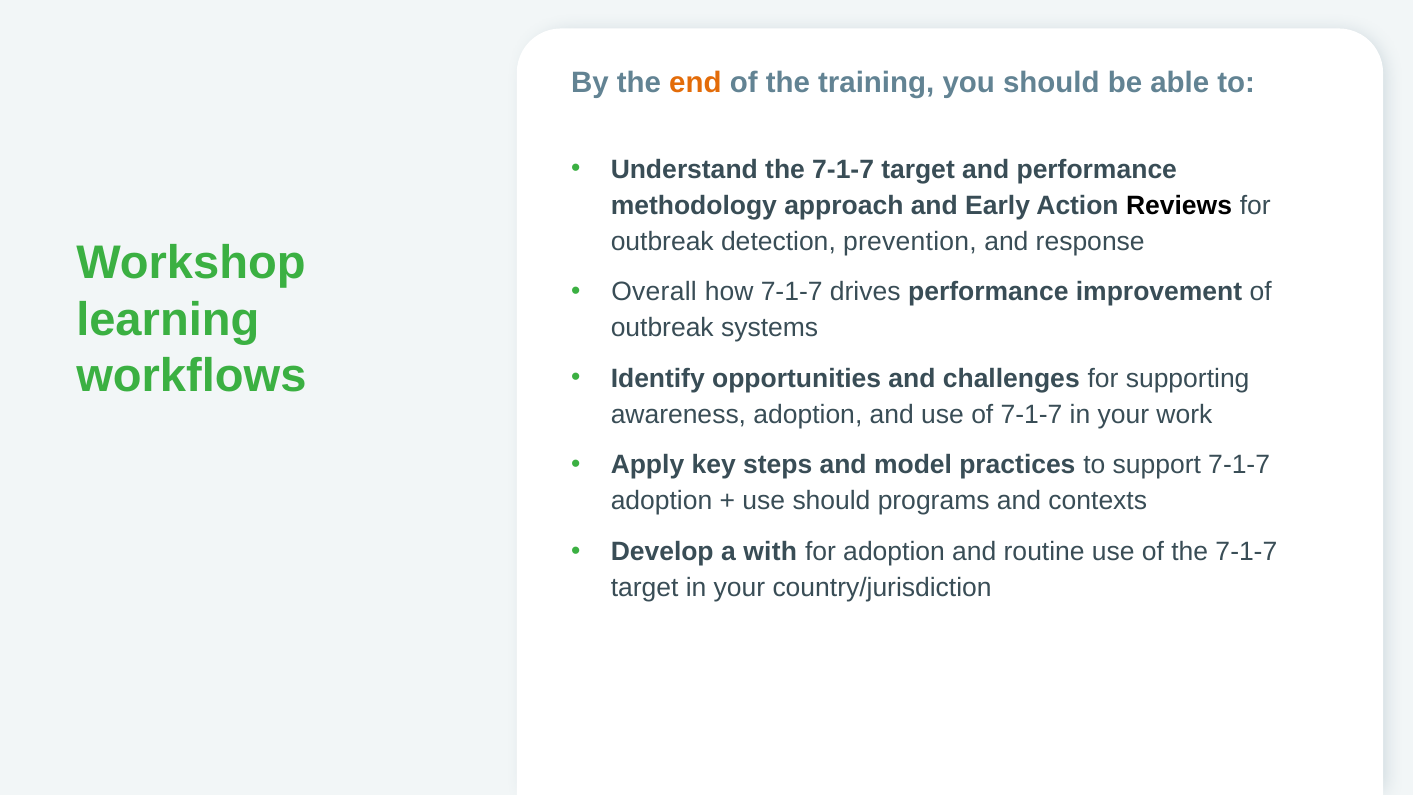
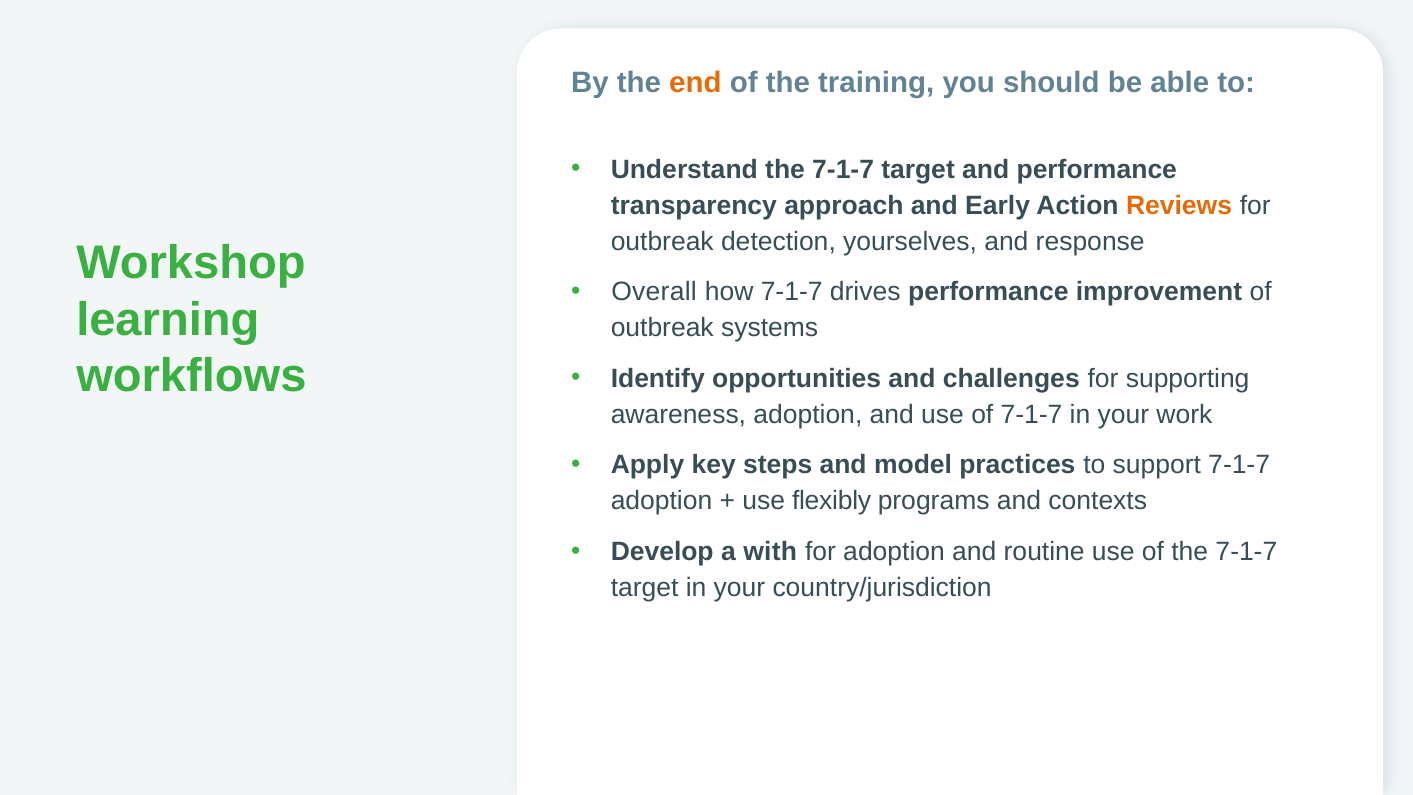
methodology: methodology -> transparency
Reviews colour: black -> orange
prevention: prevention -> yourselves
use should: should -> flexibly
